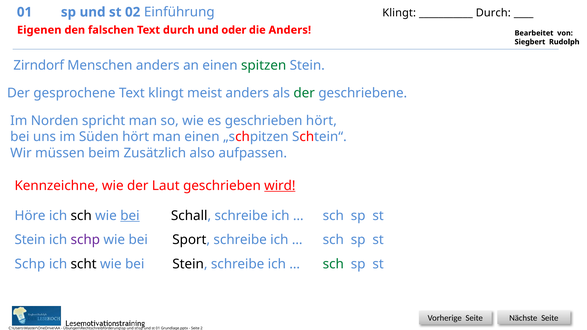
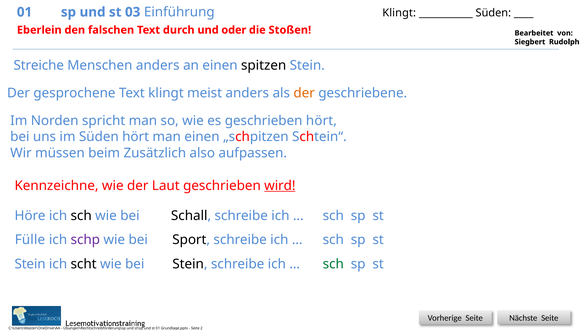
02: 02 -> 03
Durch at (493, 13): Durch -> Süden
Eigenen: Eigenen -> Eberlein
die Anders: Anders -> Stoßen
Zirndorf: Zirndorf -> Streiche
spitzen colour: green -> black
der at (304, 93) colour: green -> orange
bei at (130, 216) underline: present -> none
Stein at (30, 240): Stein -> Fülle
Schp at (30, 264): Schp -> Stein
